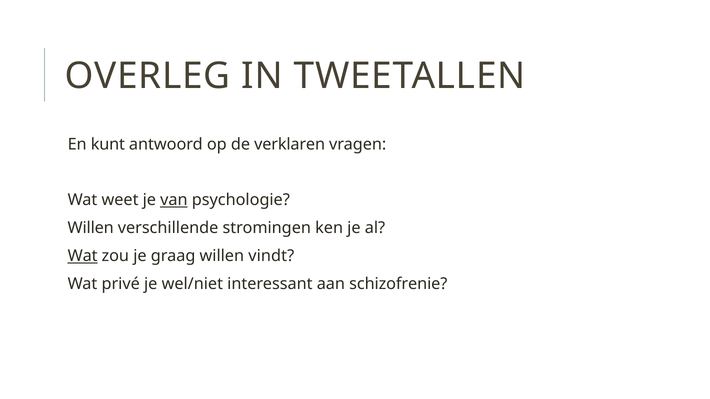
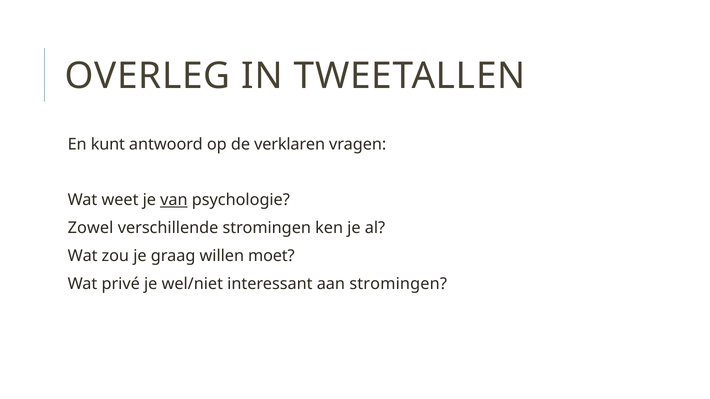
Willen at (91, 228): Willen -> Zowel
Wat at (83, 256) underline: present -> none
vindt: vindt -> moet
aan schizofrenie: schizofrenie -> stromingen
